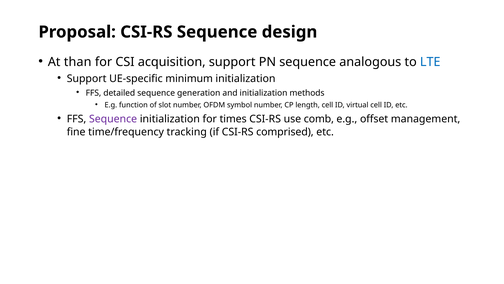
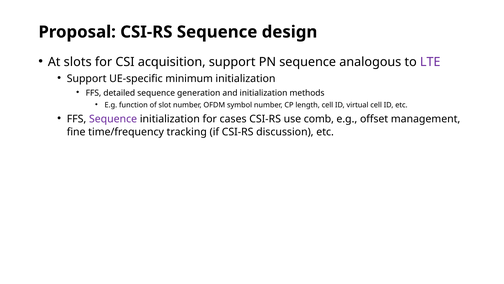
than: than -> slots
LTE colour: blue -> purple
times: times -> cases
comprised: comprised -> discussion
